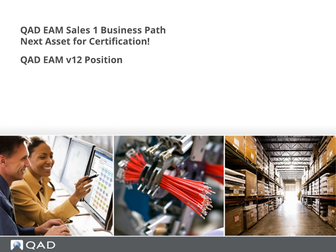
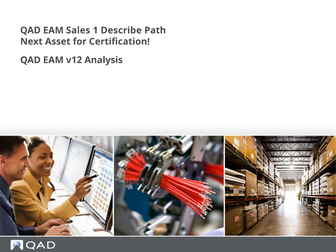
Business: Business -> Describe
Position: Position -> Analysis
